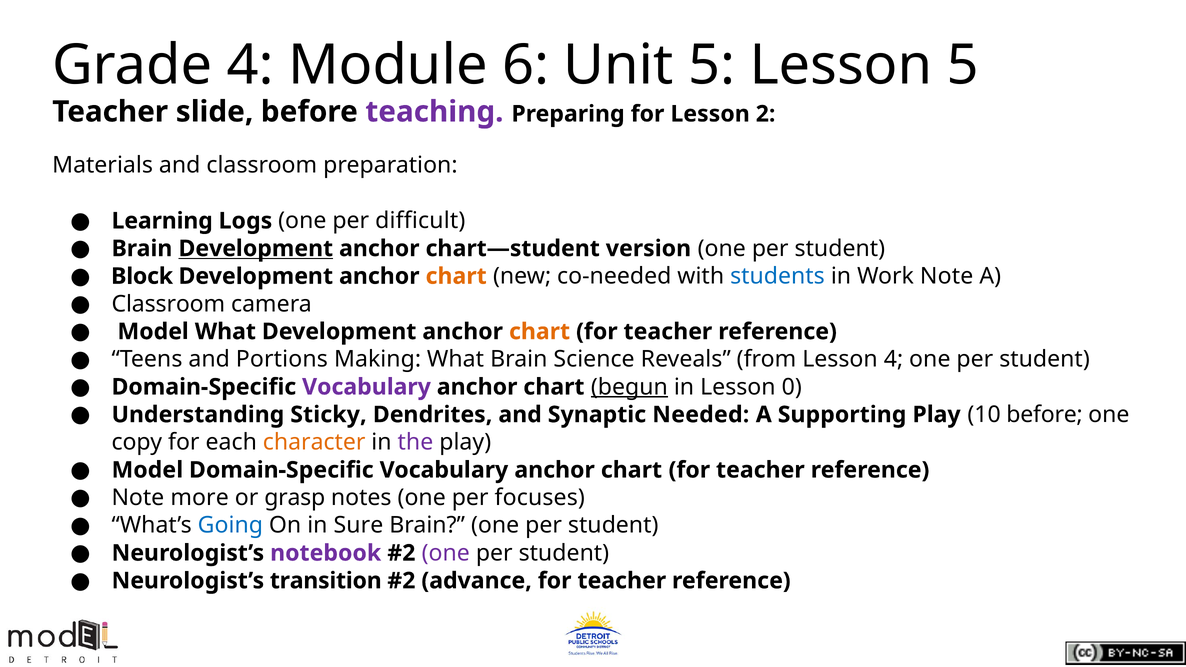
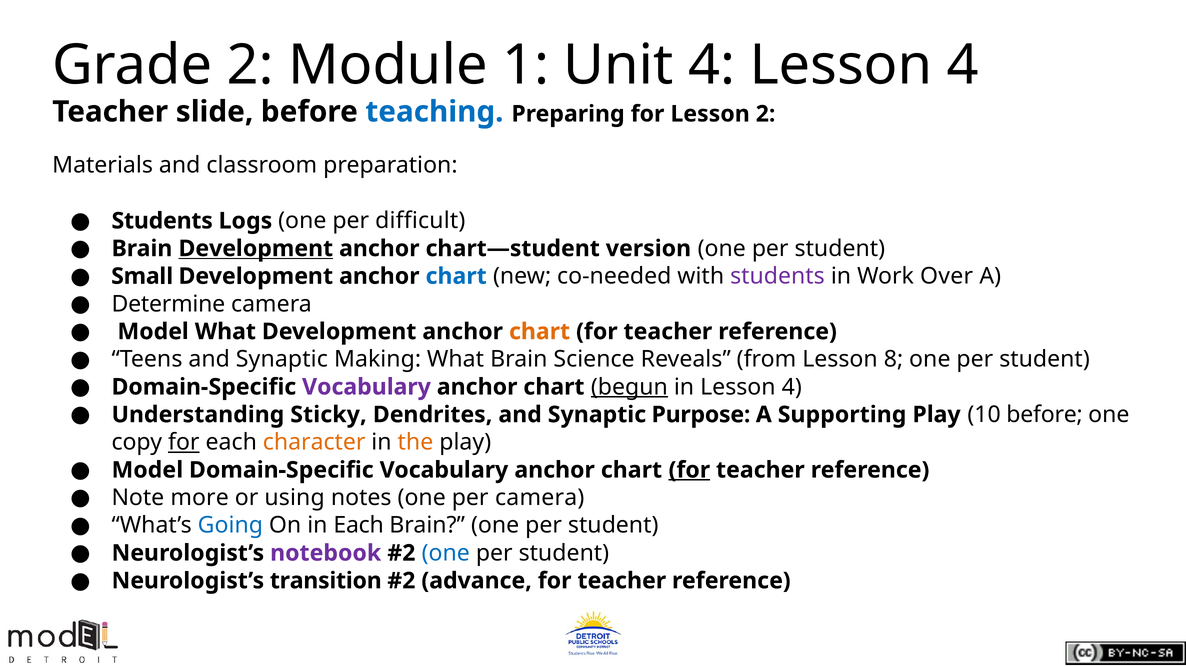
Grade 4: 4 -> 2
6: 6 -> 1
Unit 5: 5 -> 4
5 at (963, 65): 5 -> 4
teaching colour: purple -> blue
Learning at (162, 221): Learning -> Students
Block: Block -> Small
chart at (456, 276) colour: orange -> blue
students at (777, 276) colour: blue -> purple
Work Note: Note -> Over
Classroom at (168, 304): Classroom -> Determine
Teens and Portions: Portions -> Synaptic
Lesson 4: 4 -> 8
in Lesson 0: 0 -> 4
Needed: Needed -> Purpose
for at (184, 442) underline: none -> present
the colour: purple -> orange
for at (689, 470) underline: none -> present
grasp: grasp -> using
per focuses: focuses -> camera
in Sure: Sure -> Each
one at (446, 553) colour: purple -> blue
